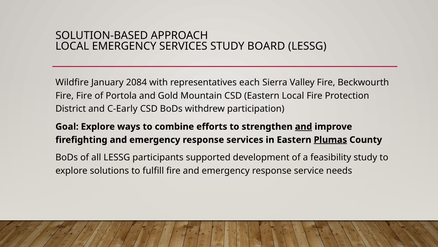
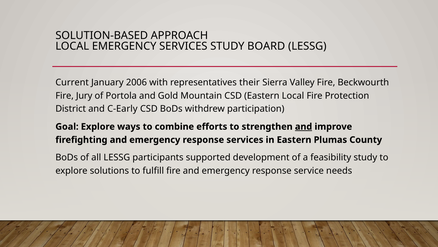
Wildfire: Wildfire -> Current
2084: 2084 -> 2006
each: each -> their
Fire Fire: Fire -> Jury
Plumas underline: present -> none
